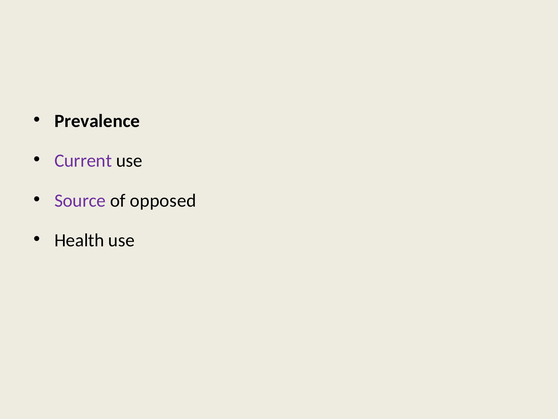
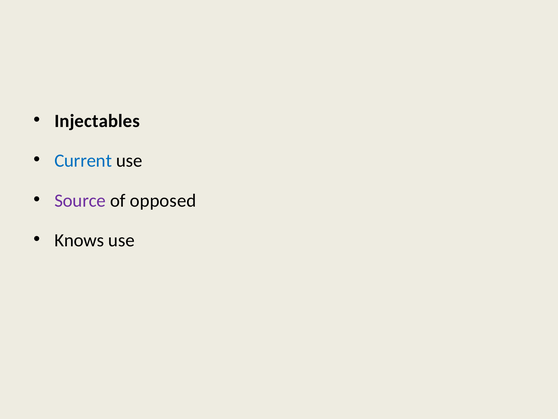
Prevalence: Prevalence -> Injectables
Current colour: purple -> blue
Health: Health -> Knows
